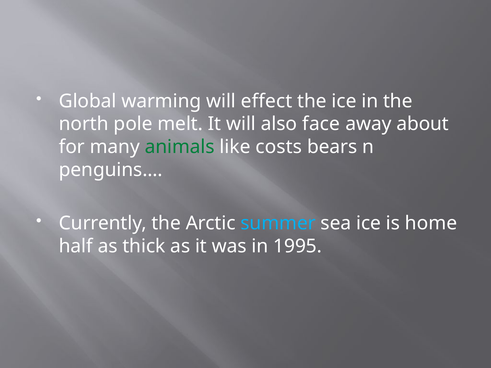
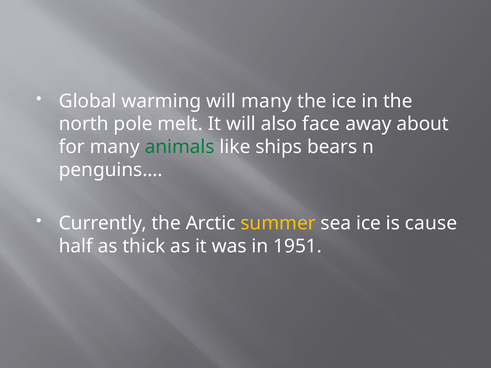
will effect: effect -> many
costs: costs -> ships
summer colour: light blue -> yellow
home: home -> cause
1995: 1995 -> 1951
